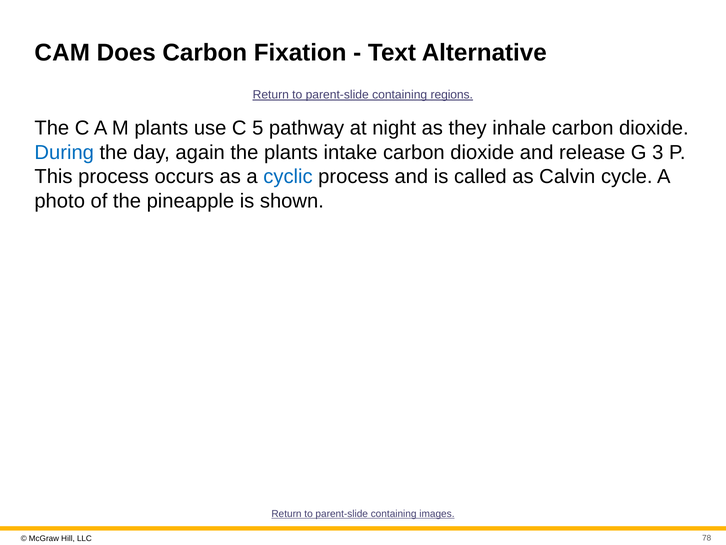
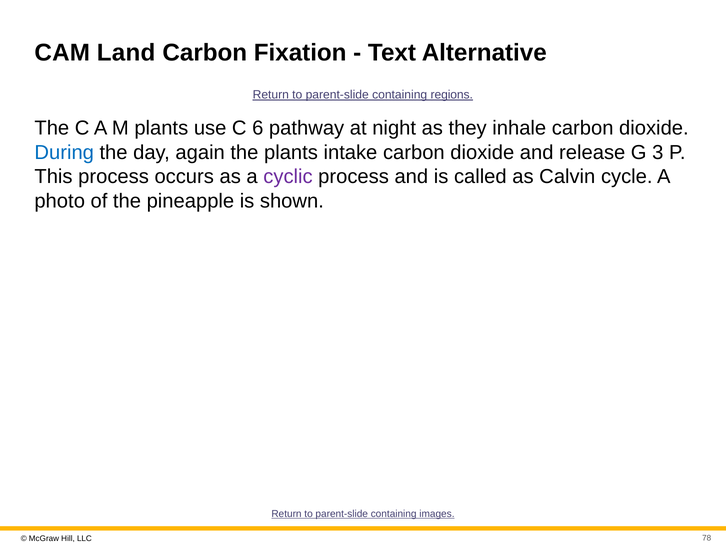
Does: Does -> Land
5: 5 -> 6
cyclic colour: blue -> purple
